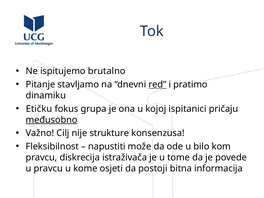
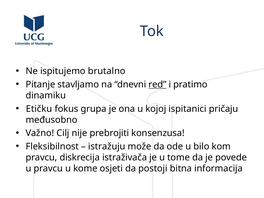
međusobno underline: present -> none
strukture: strukture -> prebrojiti
napustiti: napustiti -> istražuju
